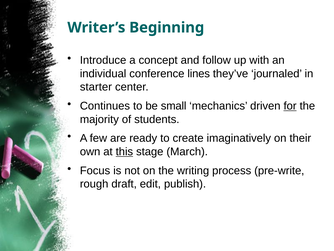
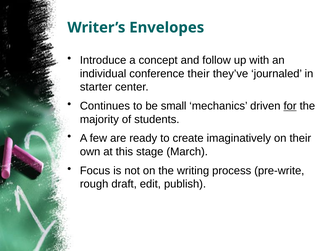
Beginning: Beginning -> Envelopes
conference lines: lines -> their
this underline: present -> none
